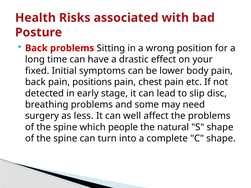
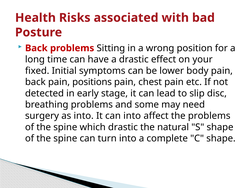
as less: less -> into
can well: well -> into
which people: people -> drastic
